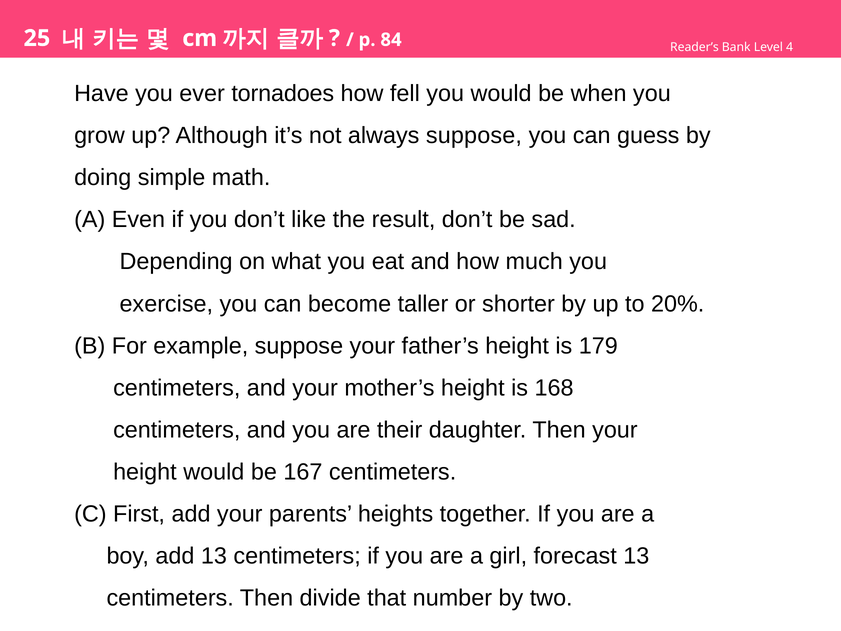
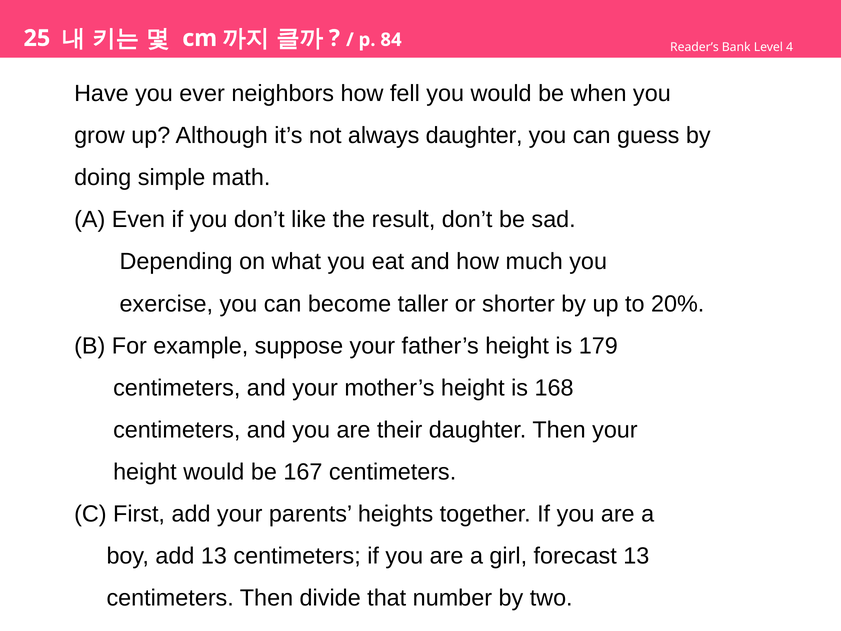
tornadoes: tornadoes -> neighbors
always suppose: suppose -> daughter
